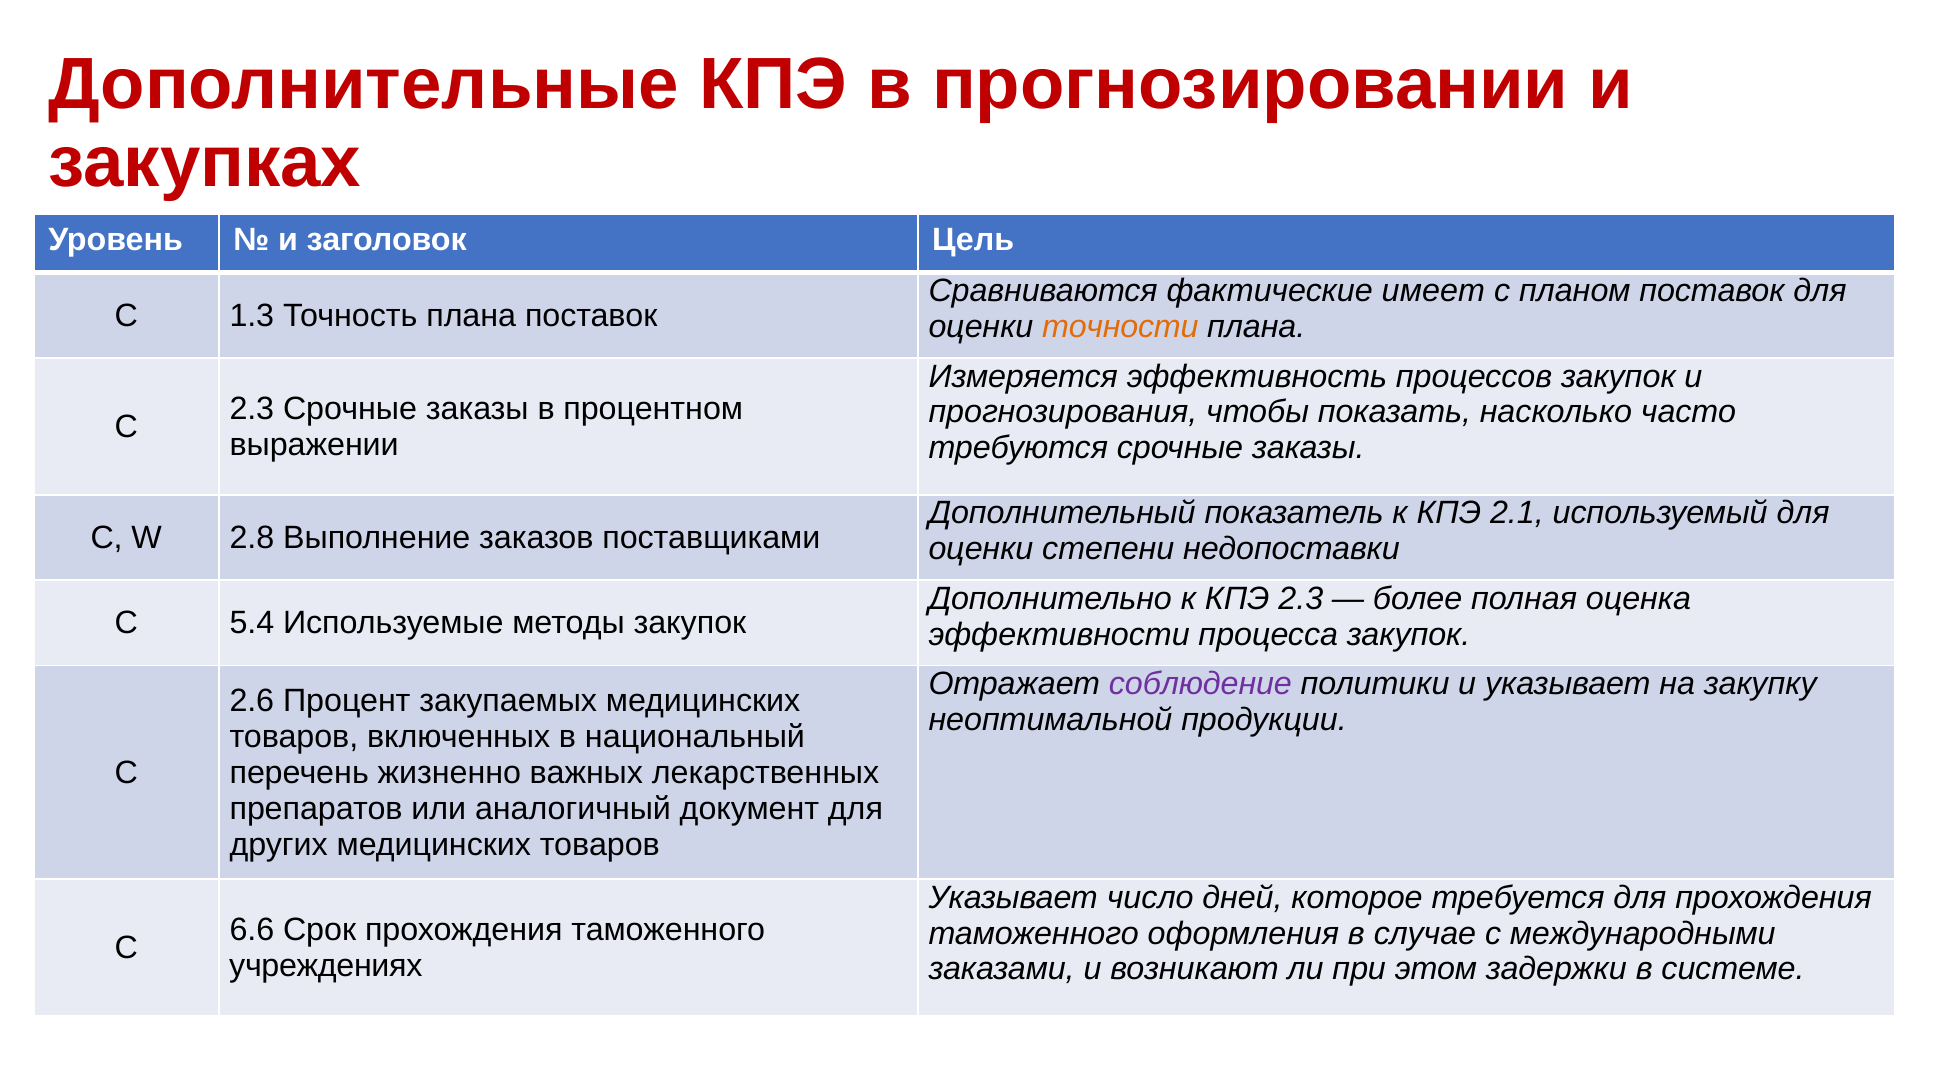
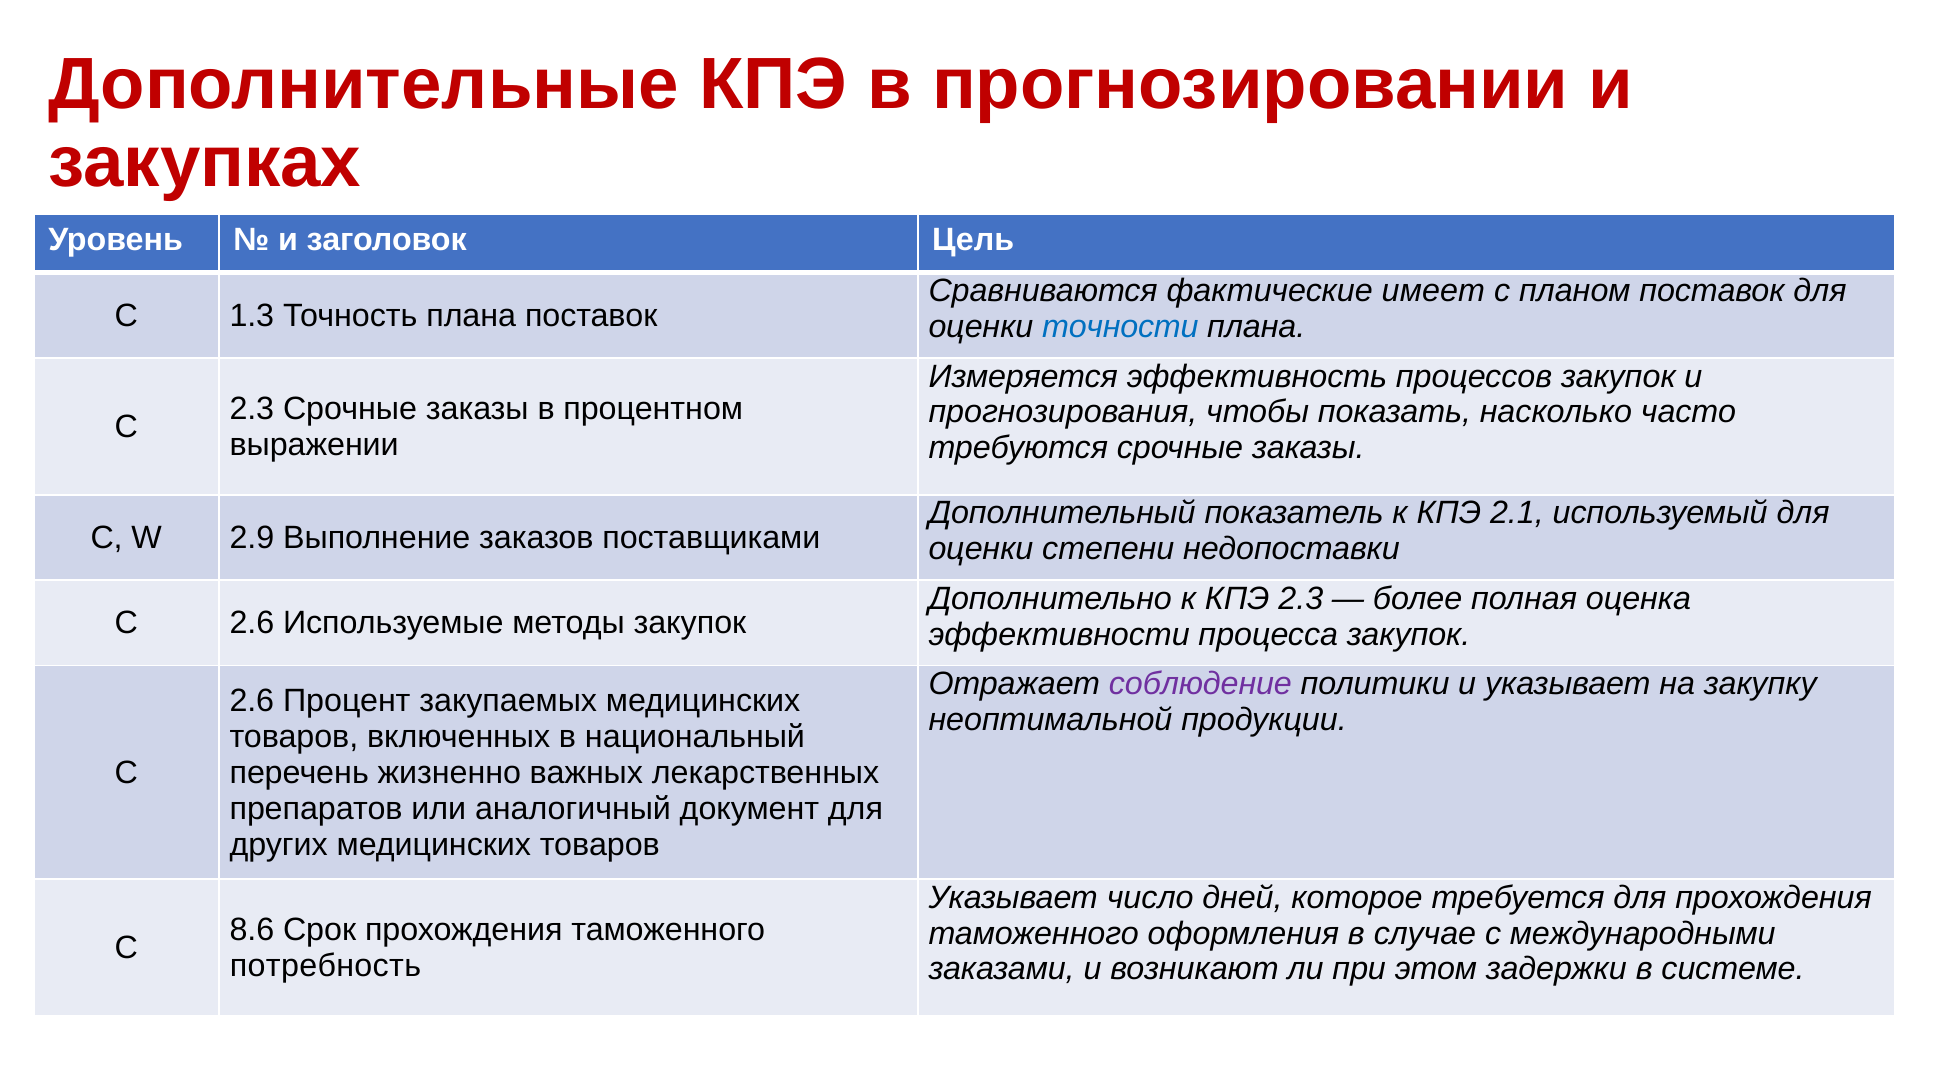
точности colour: orange -> blue
2.8: 2.8 -> 2.9
5.4 at (252, 624): 5.4 -> 2.6
6.6: 6.6 -> 8.6
учреждениях: учреждениях -> потребность
